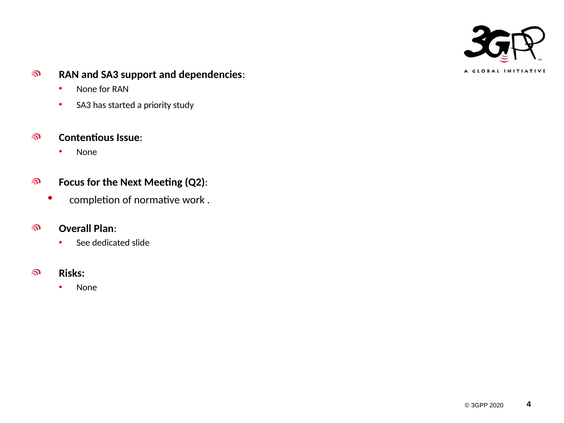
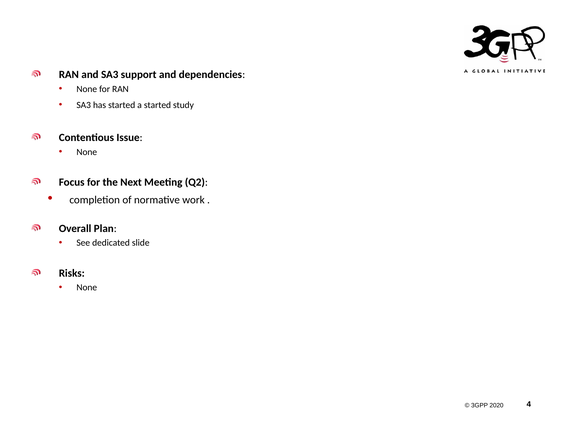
a priority: priority -> started
